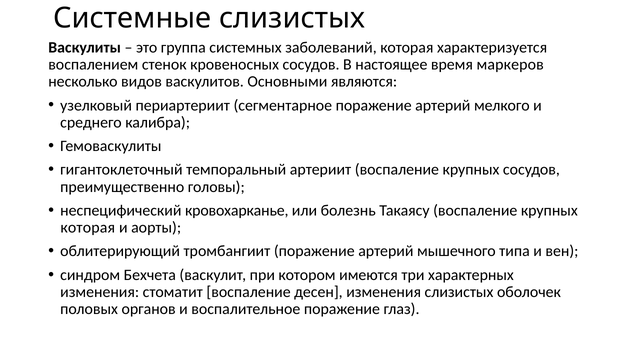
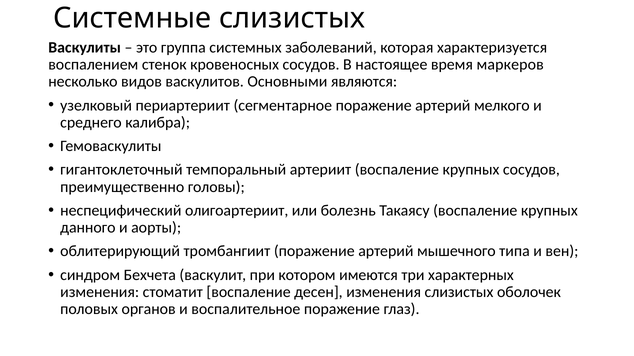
кровохарканье: кровохарканье -> олигоартериит
которая at (88, 228): которая -> данного
